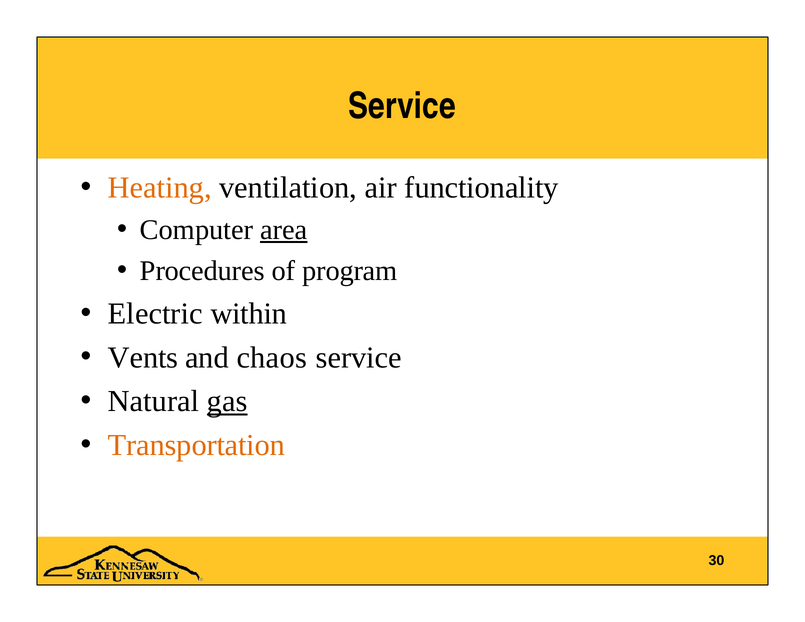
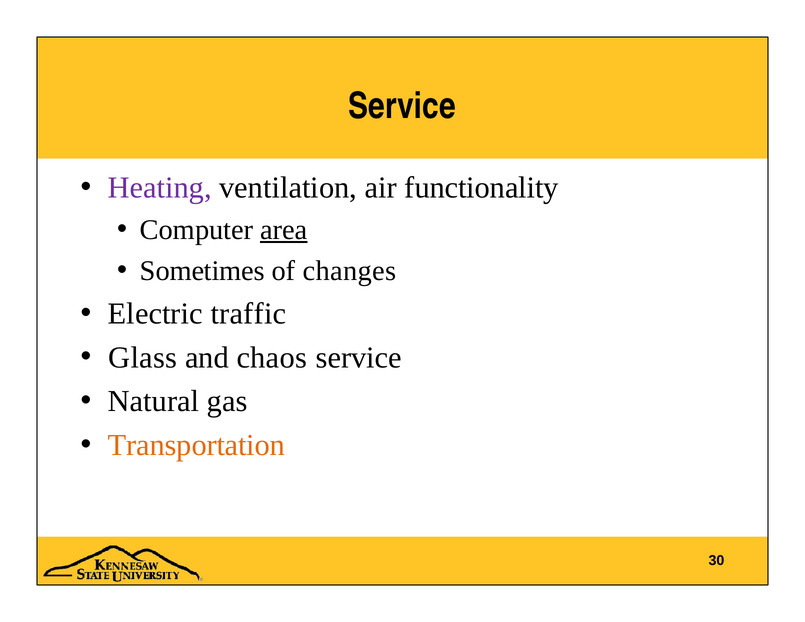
Heating colour: orange -> purple
Procedures: Procedures -> Sometimes
program: program -> changes
within: within -> traffic
Vents: Vents -> Glass
gas underline: present -> none
